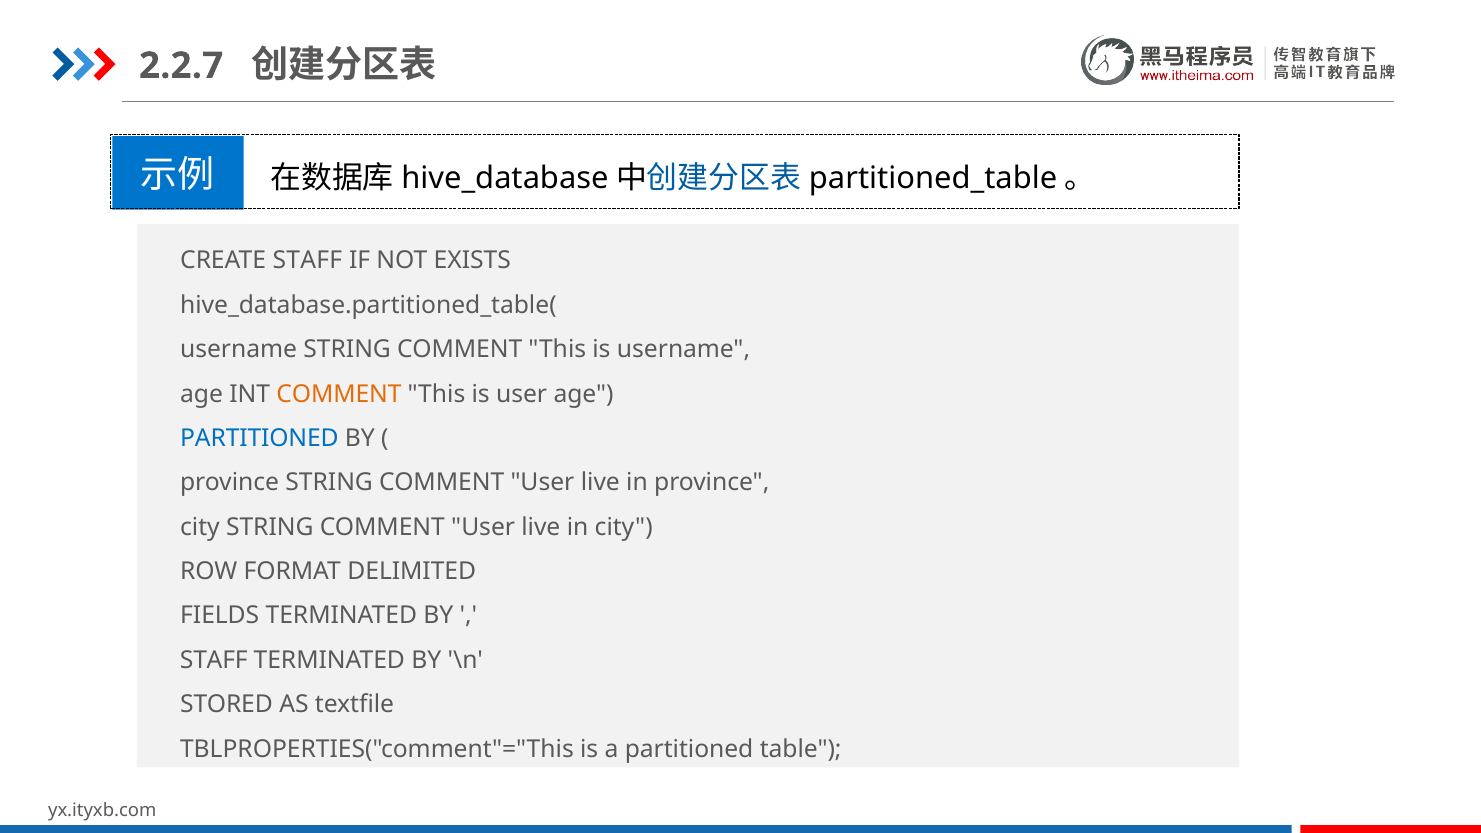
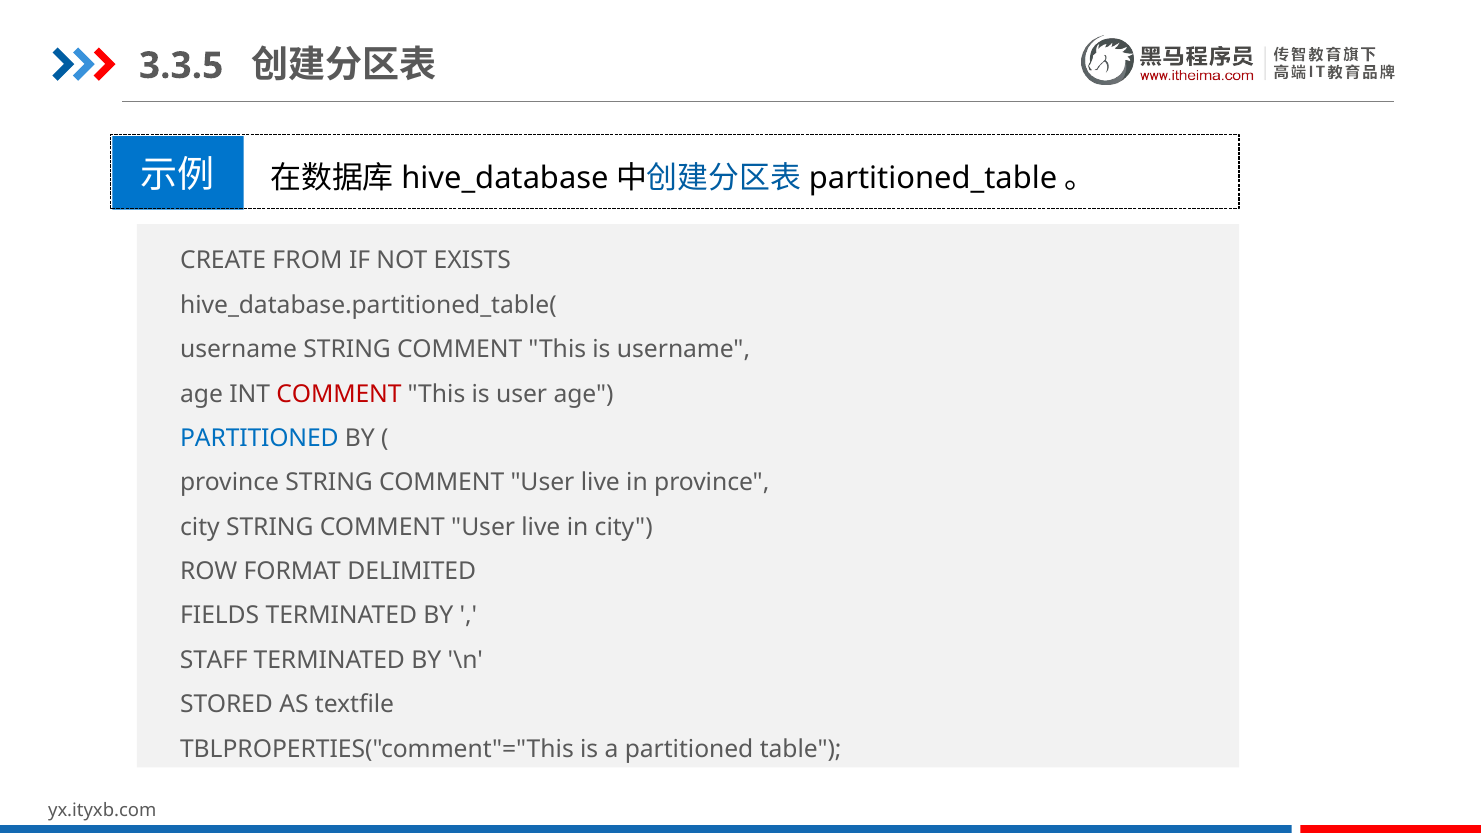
2.2.7: 2.2.7 -> 3.3.5
CREATE STAFF: STAFF -> FROM
COMMENT at (339, 394) colour: orange -> red
